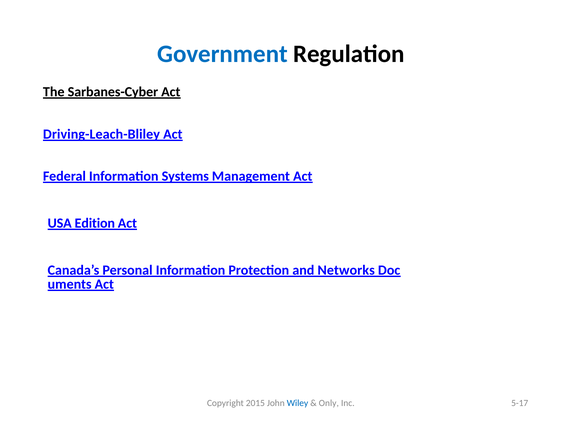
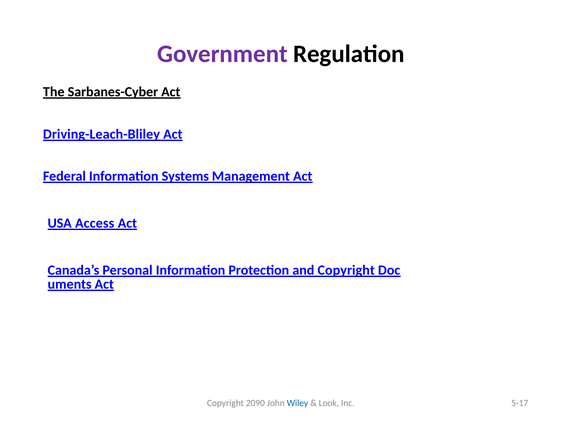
Government colour: blue -> purple
Edition: Edition -> Access
and Networks: Networks -> Copyright
2015: 2015 -> 2090
Only: Only -> Look
